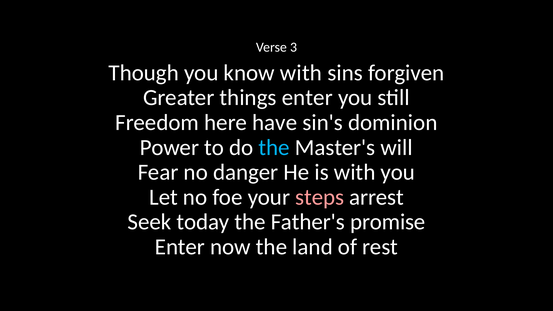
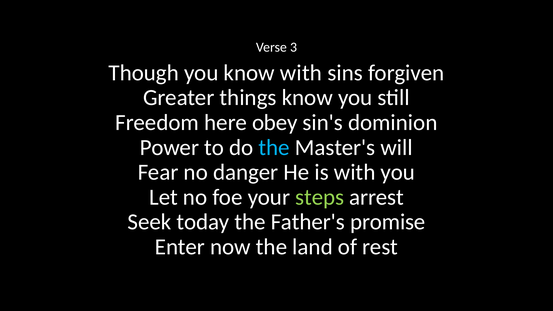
things enter: enter -> know
have: have -> obey
steps colour: pink -> light green
